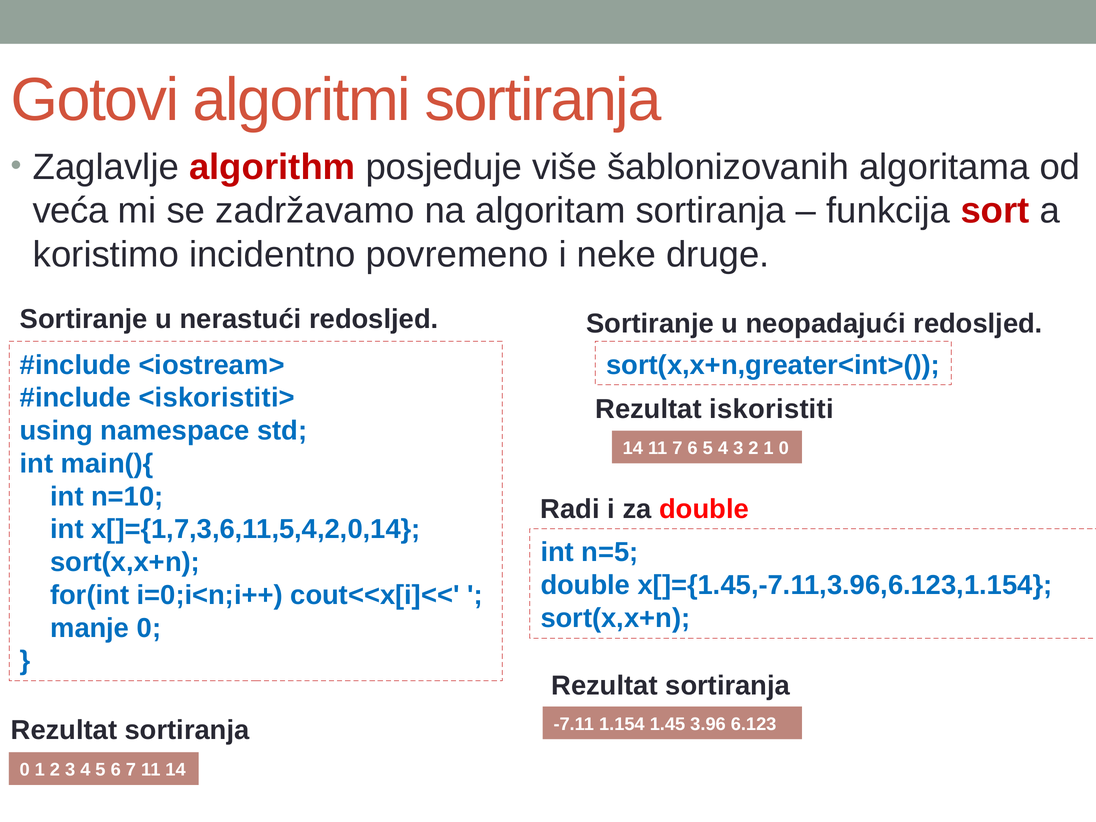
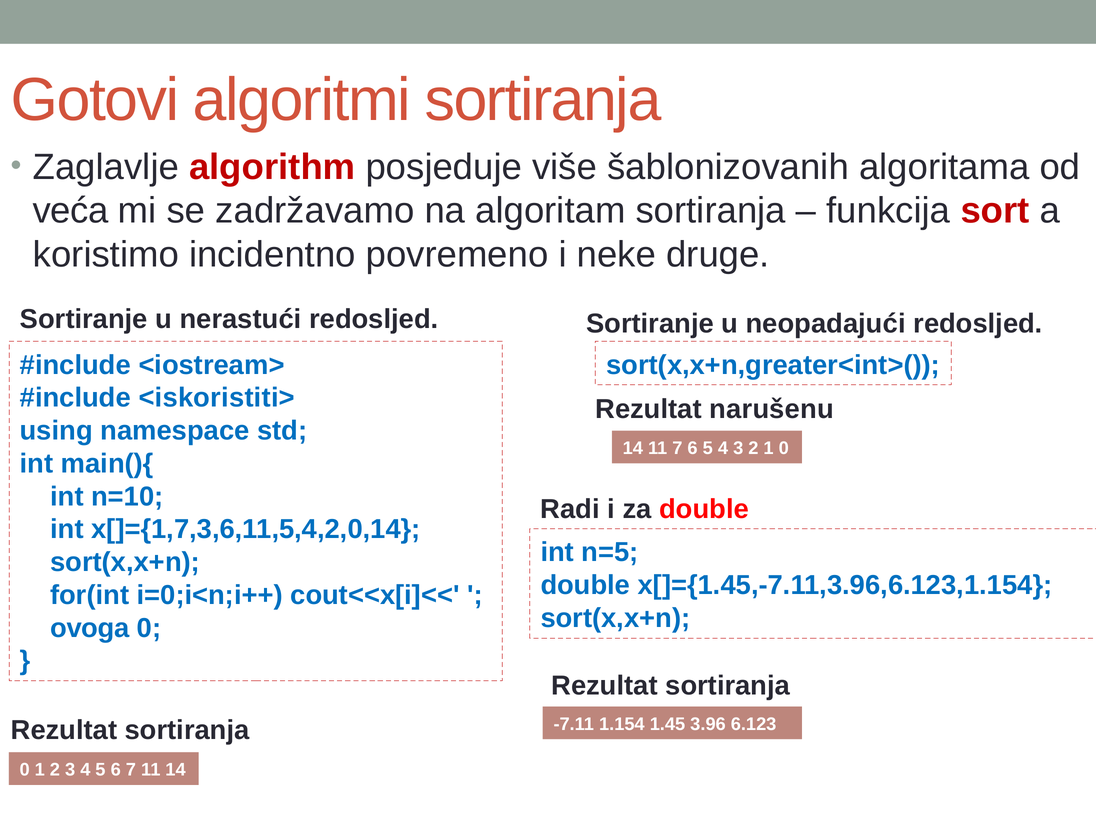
iskoristiti: iskoristiti -> narušenu
manje: manje -> ovoga
